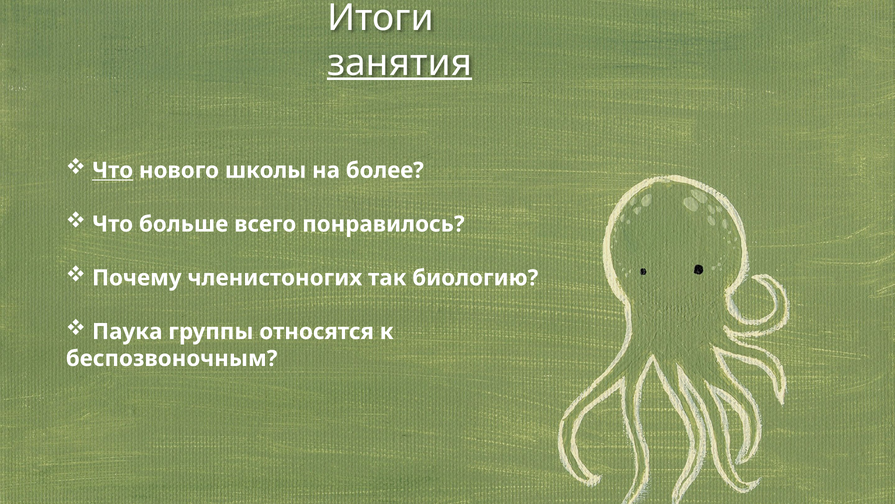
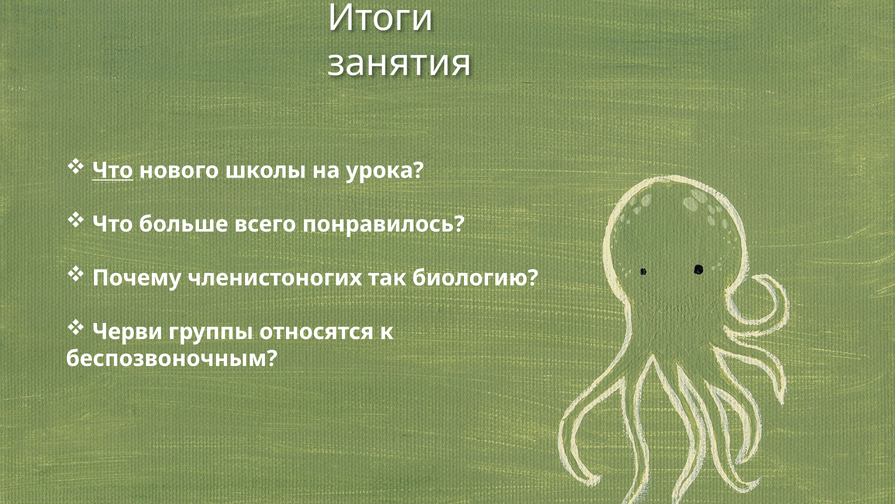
занятия underline: present -> none
более: более -> урока
Паука: Паука -> Черви
